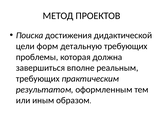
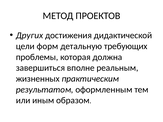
Поиска: Поиска -> Других
требующих at (38, 79): требующих -> жизненных
